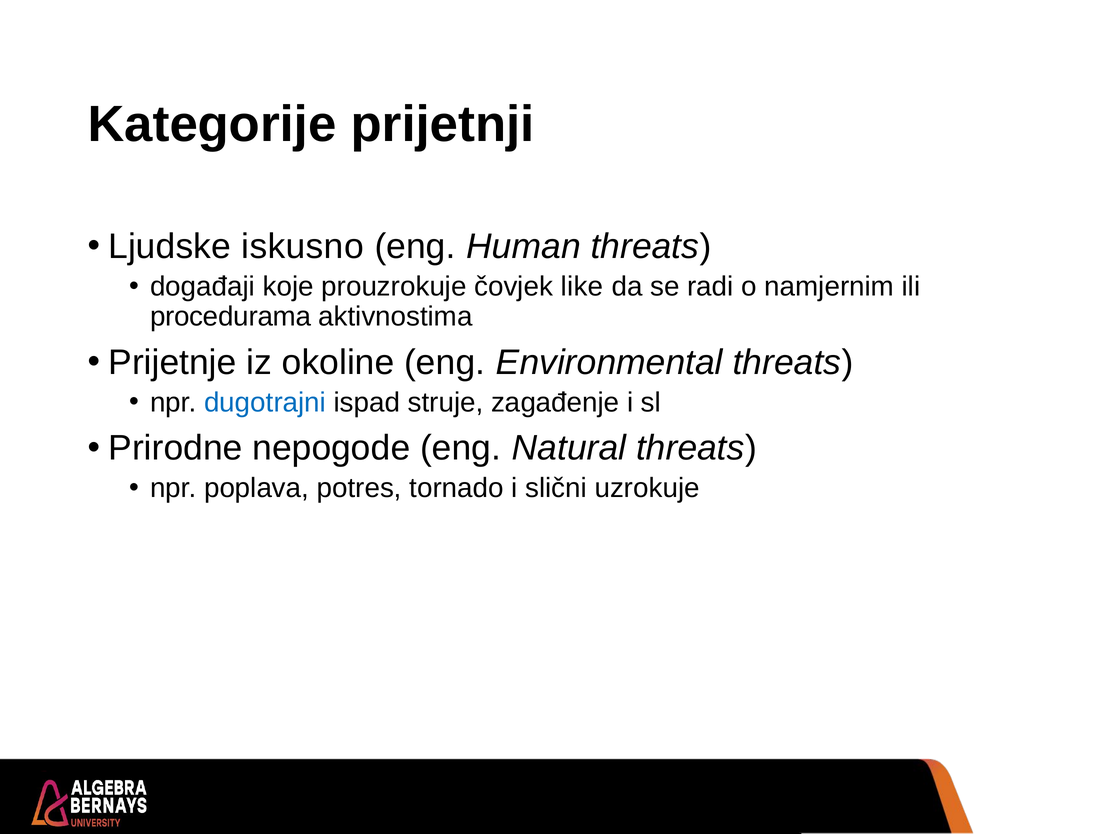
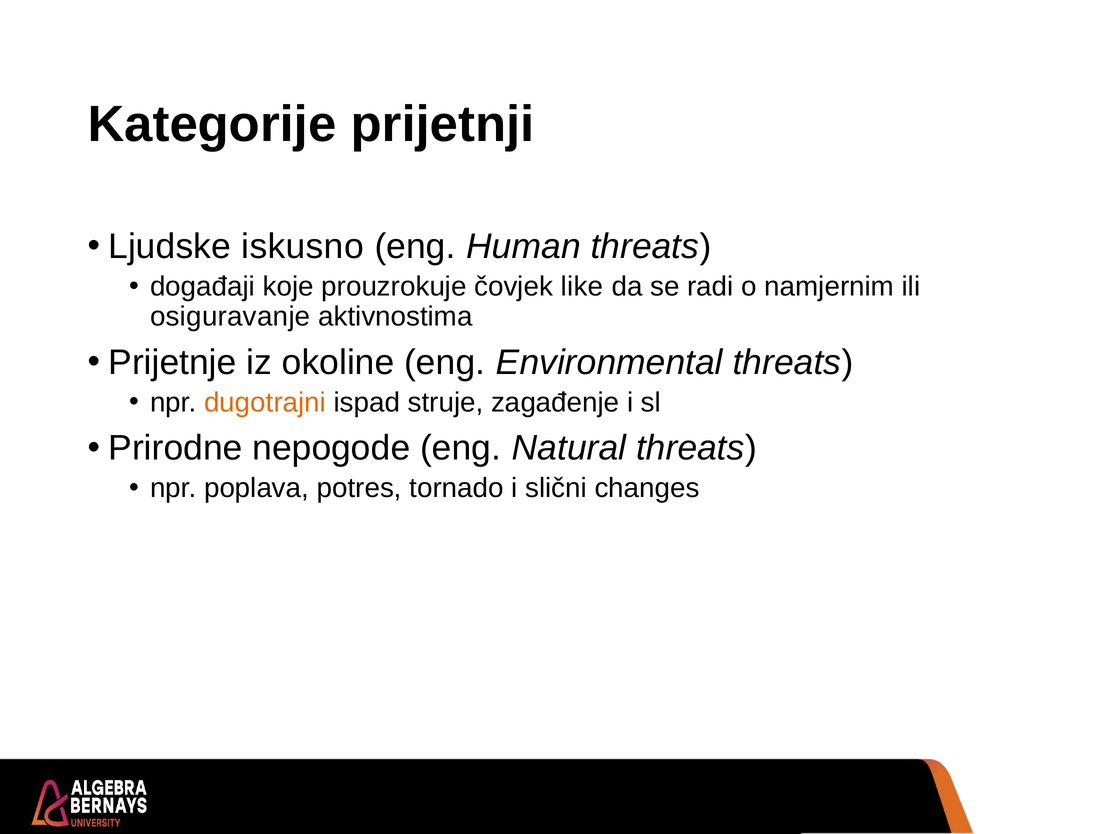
procedurama: procedurama -> osiguravanje
dugotrajni colour: blue -> orange
uzrokuje: uzrokuje -> changes
